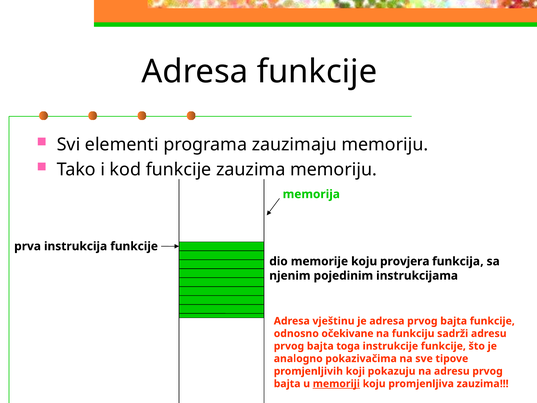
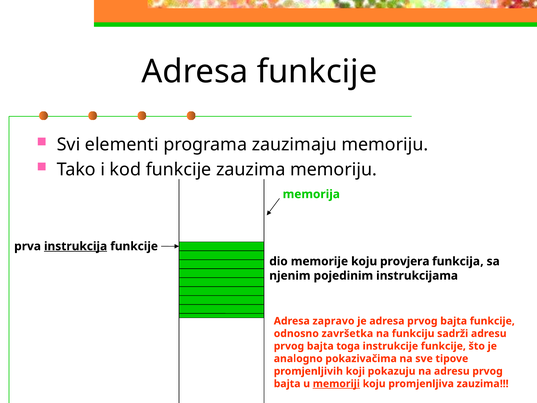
instrukcija underline: none -> present
vještinu: vještinu -> zapravo
očekivane: očekivane -> završetka
